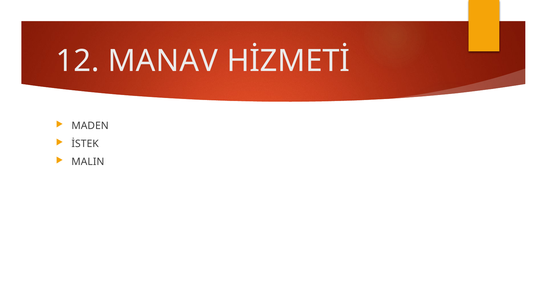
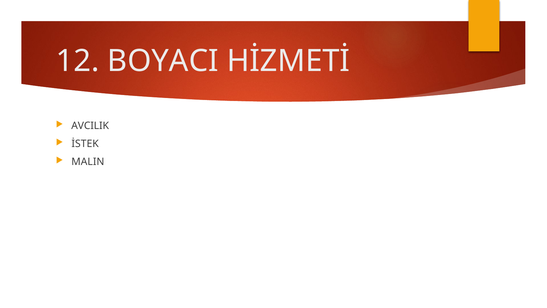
MANAV: MANAV -> BOYACI
MADEN: MADEN -> AVCILIK
